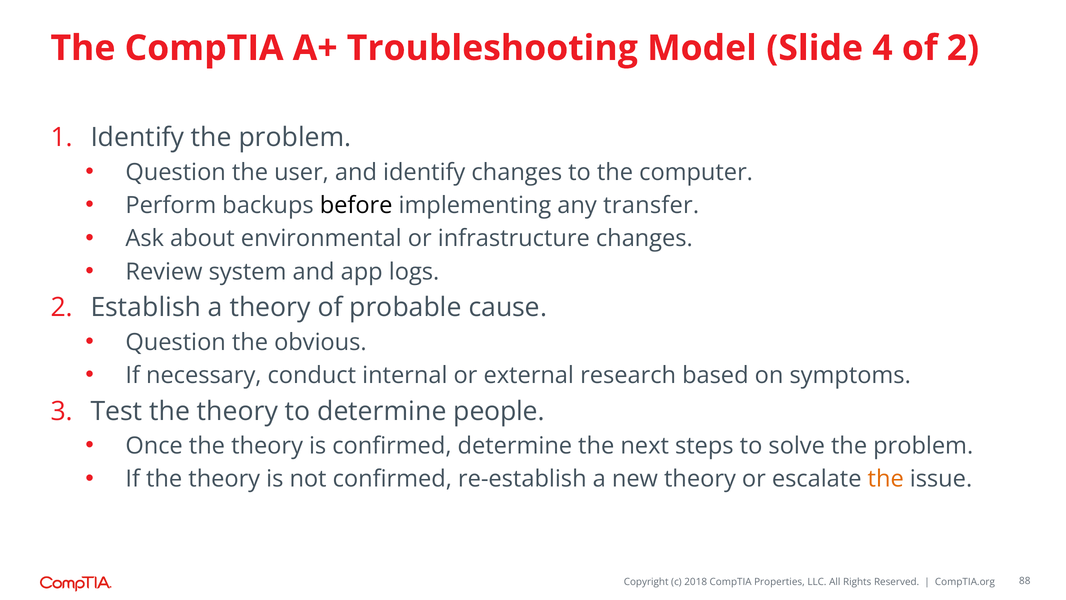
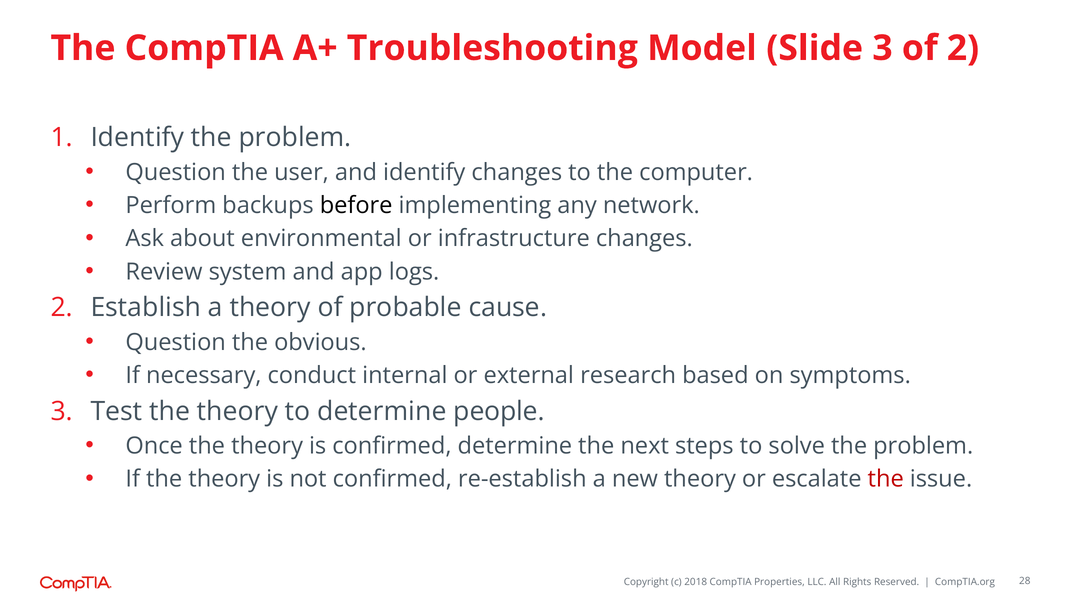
Slide 4: 4 -> 3
transfer: transfer -> network
the at (886, 479) colour: orange -> red
88: 88 -> 28
